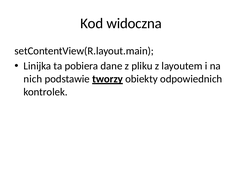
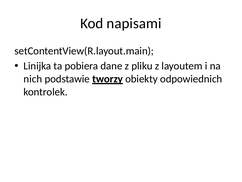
widoczna: widoczna -> napisami
